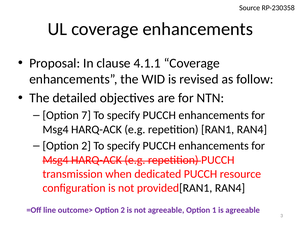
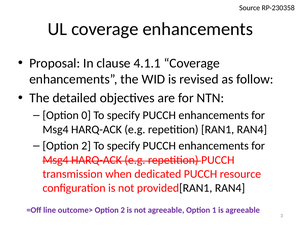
7: 7 -> 0
